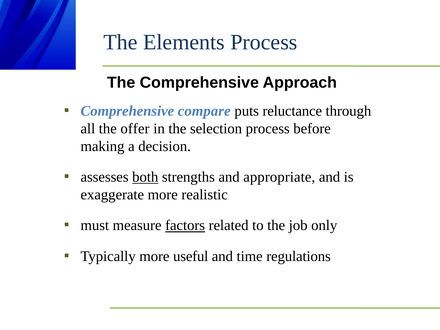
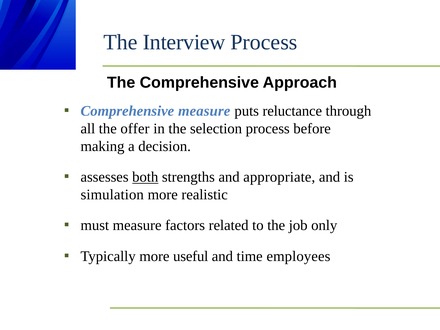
Elements: Elements -> Interview
Comprehensive compare: compare -> measure
exaggerate: exaggerate -> simulation
factors underline: present -> none
regulations: regulations -> employees
